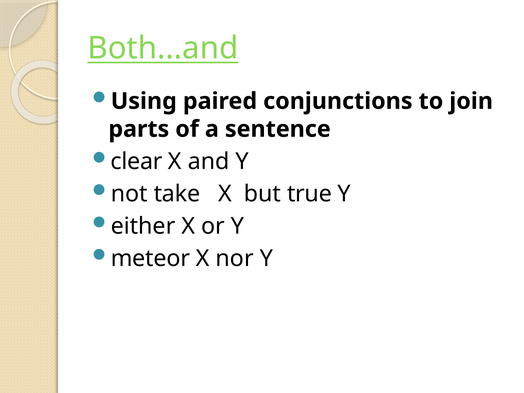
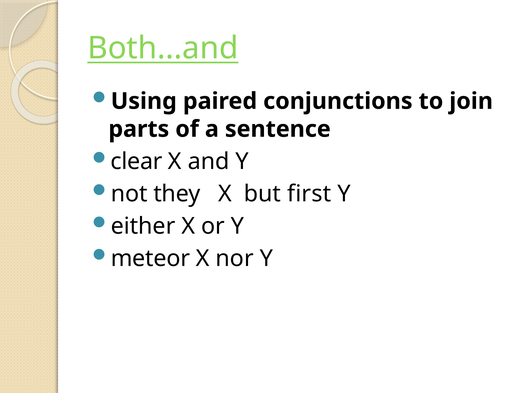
take: take -> they
true: true -> first
